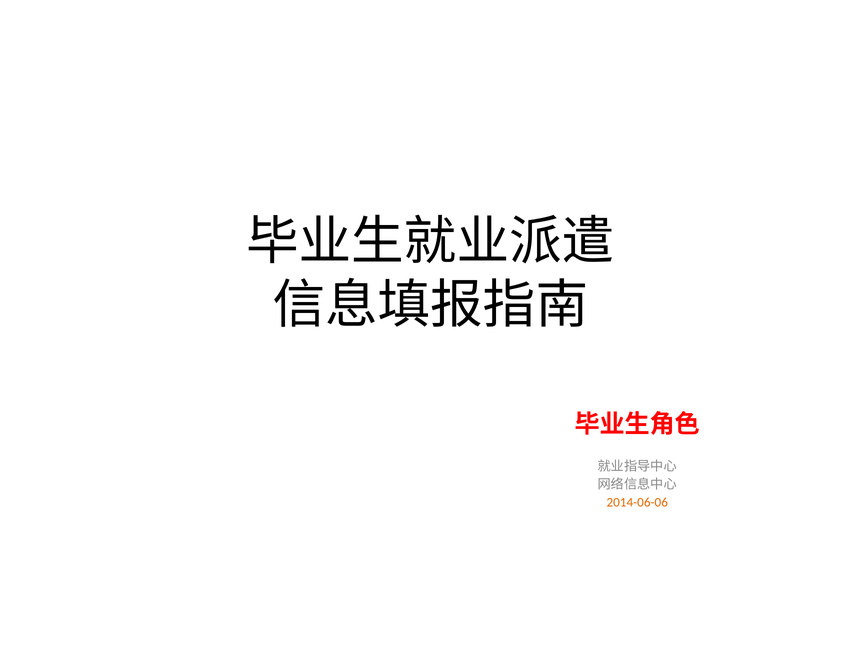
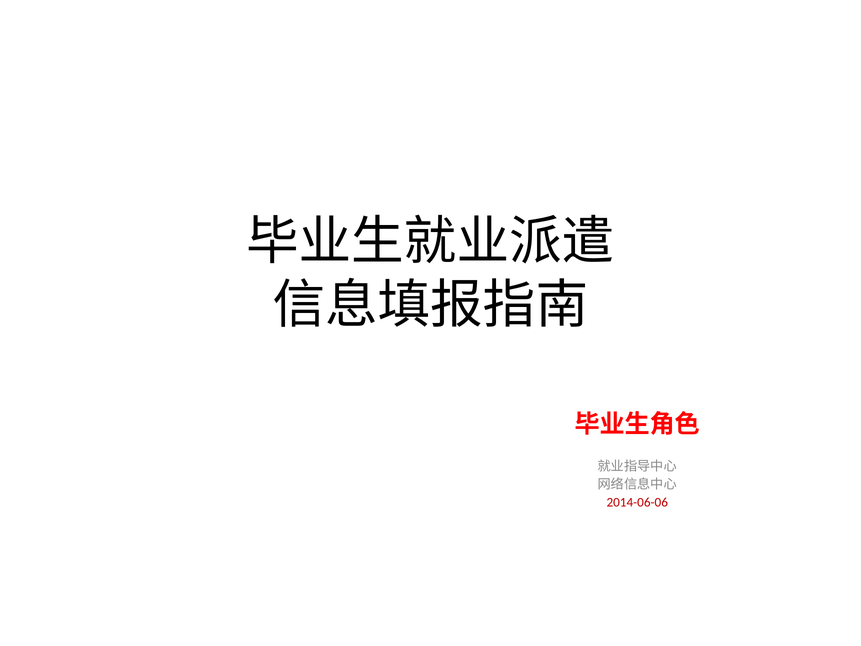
2014-06-06 colour: orange -> red
